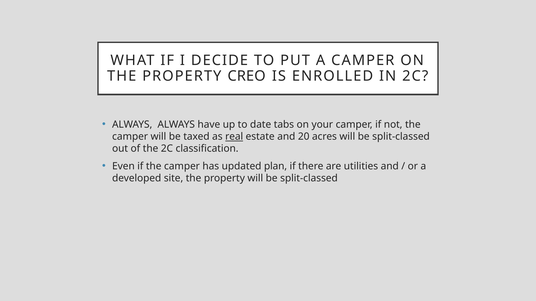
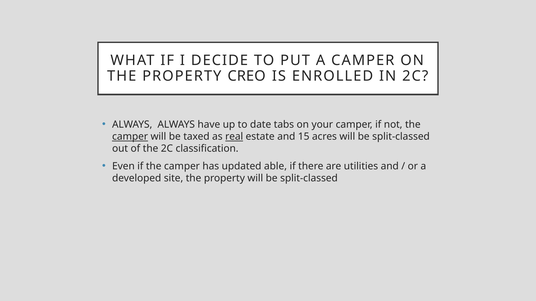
camper at (130, 137) underline: none -> present
20: 20 -> 15
plan: plan -> able
